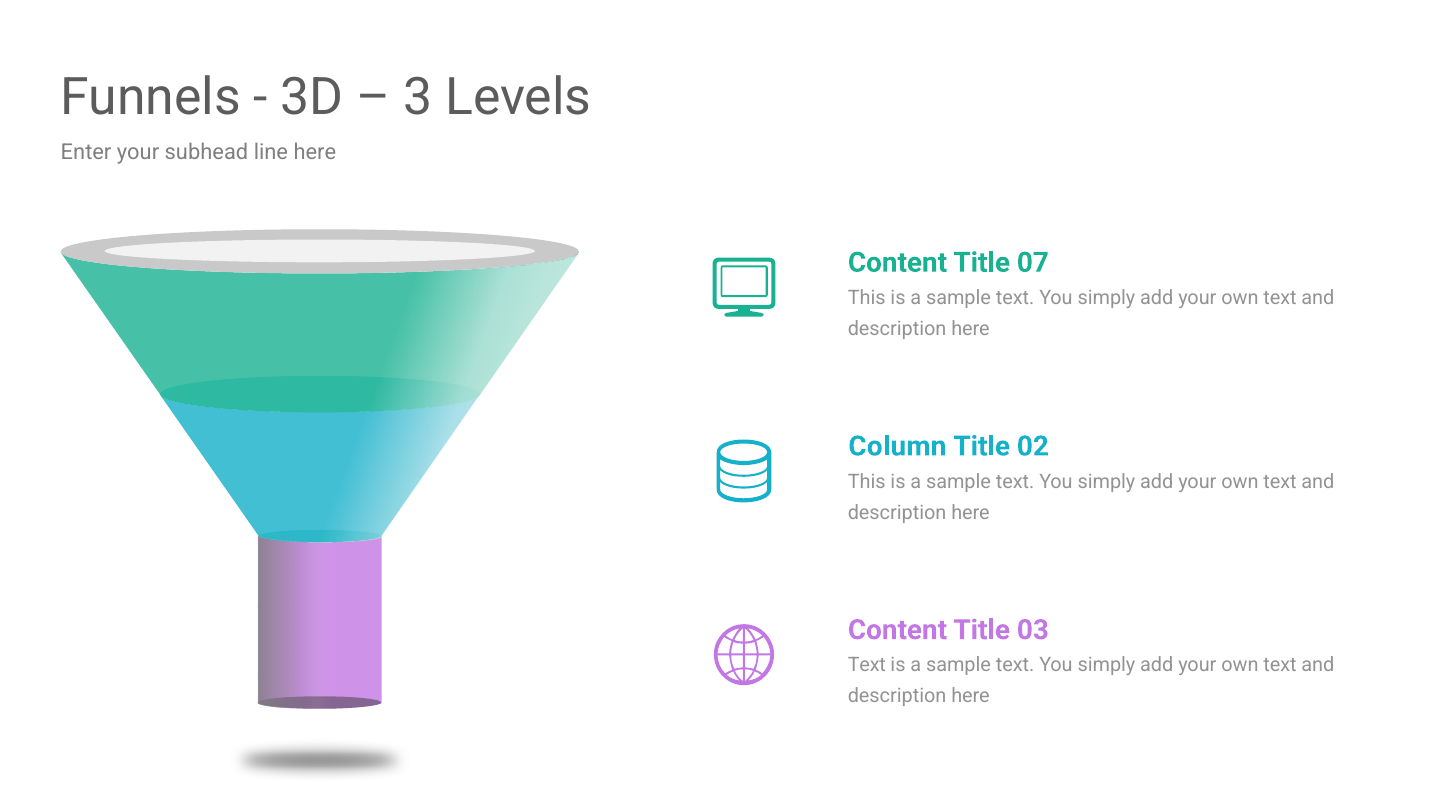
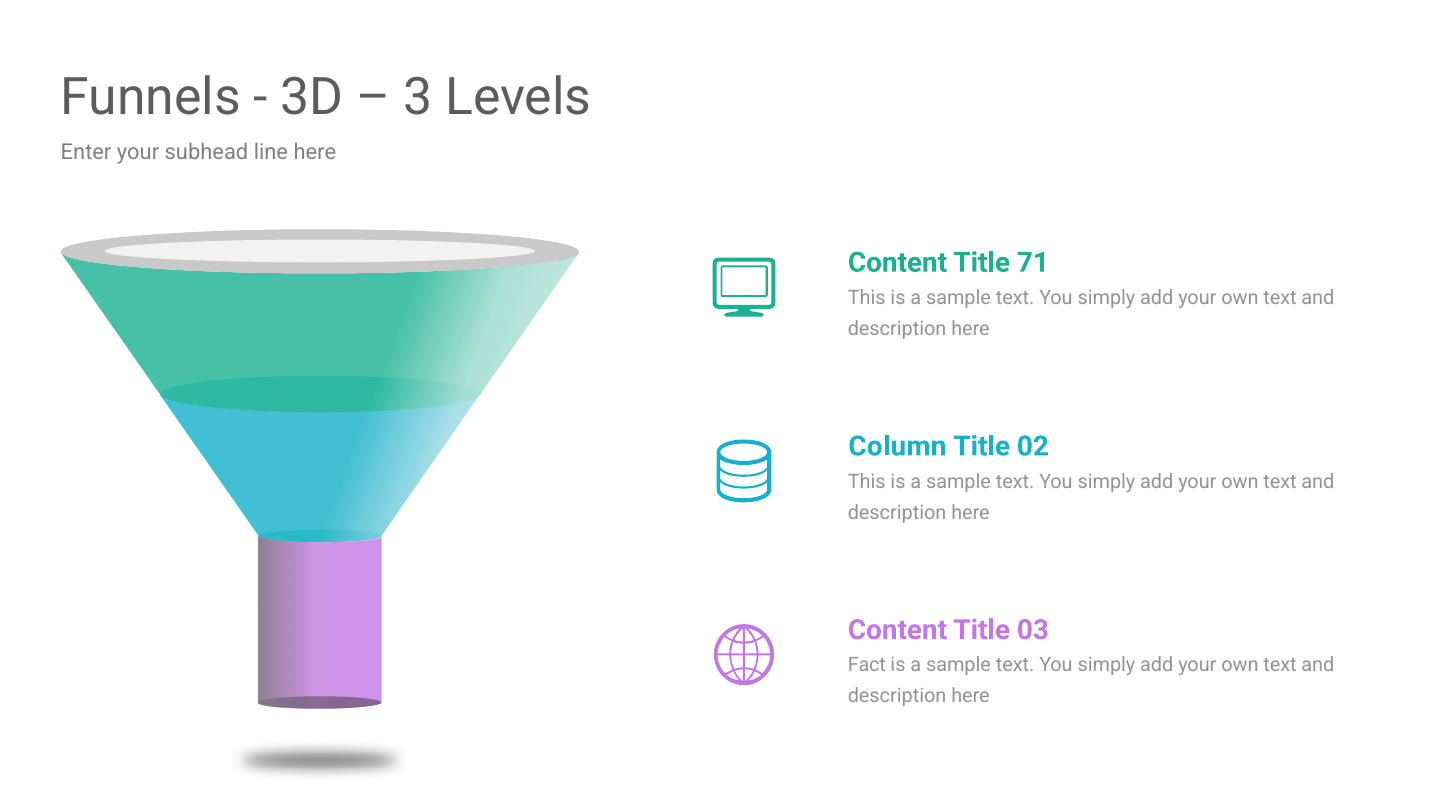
07: 07 -> 71
Text at (867, 665): Text -> Fact
